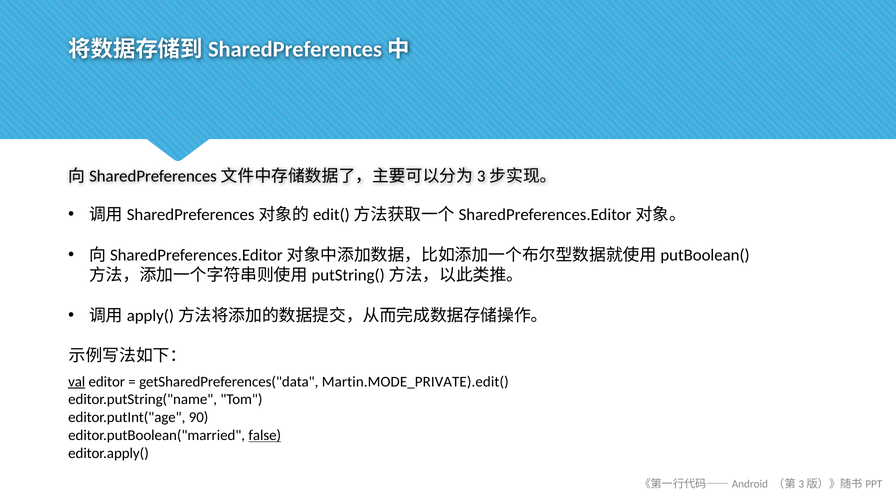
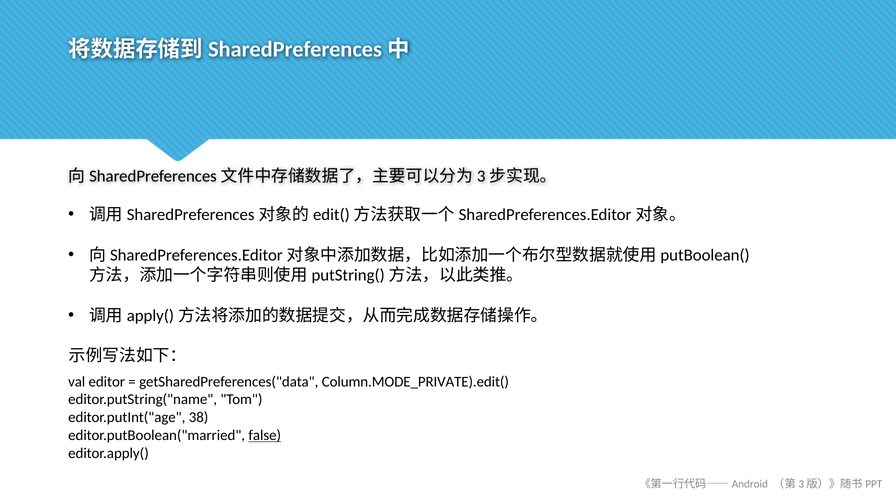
val underline: present -> none
Martin.MODE_PRIVATE).edit(: Martin.MODE_PRIVATE).edit( -> Column.MODE_PRIVATE).edit(
90: 90 -> 38
